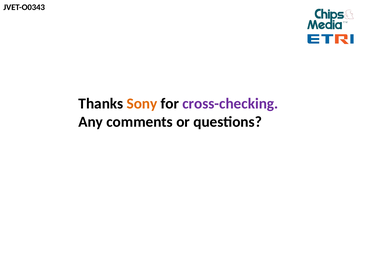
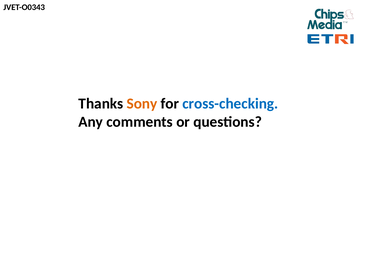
cross-checking colour: purple -> blue
